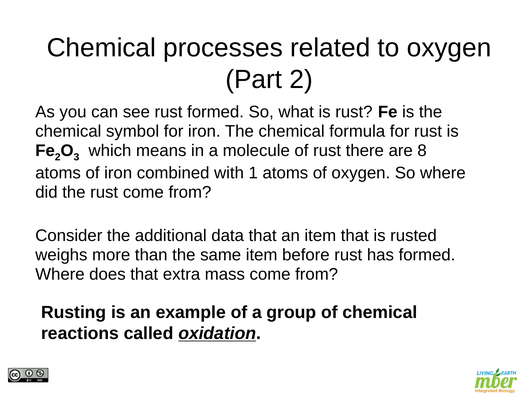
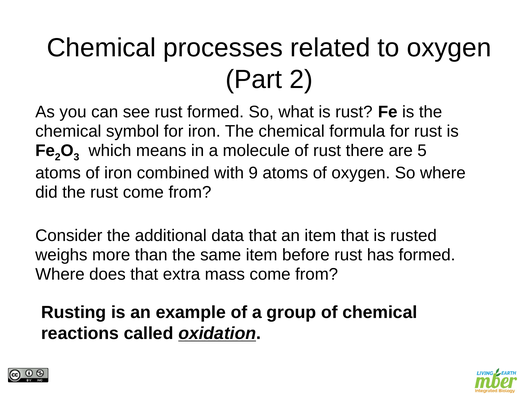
8: 8 -> 5
1: 1 -> 9
